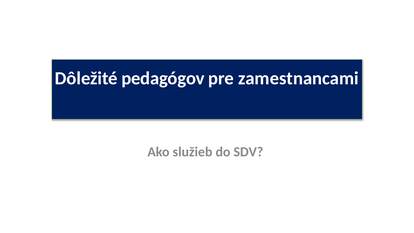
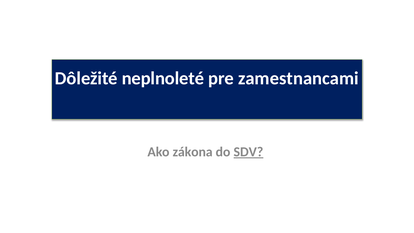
pedagógov: pedagógov -> neplnoleté
služieb: služieb -> zákona
SDV underline: none -> present
